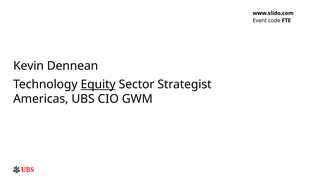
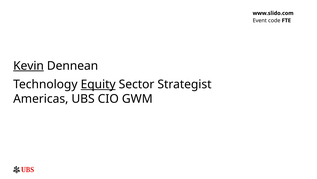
Kevin underline: none -> present
